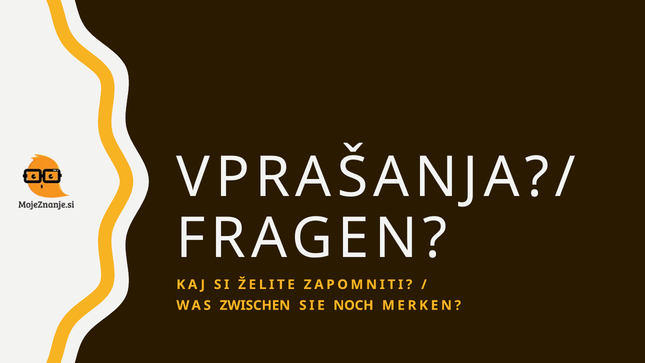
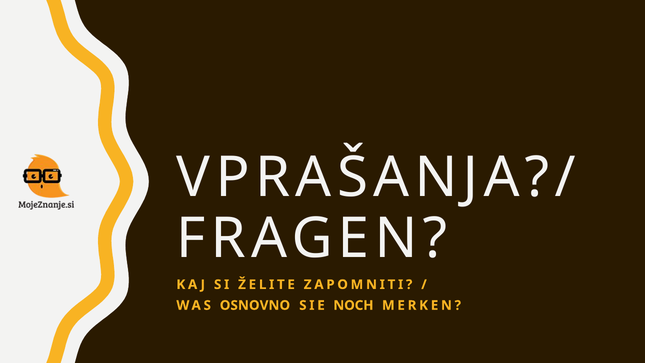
ZWISCHEN: ZWISCHEN -> OSNOVNO
